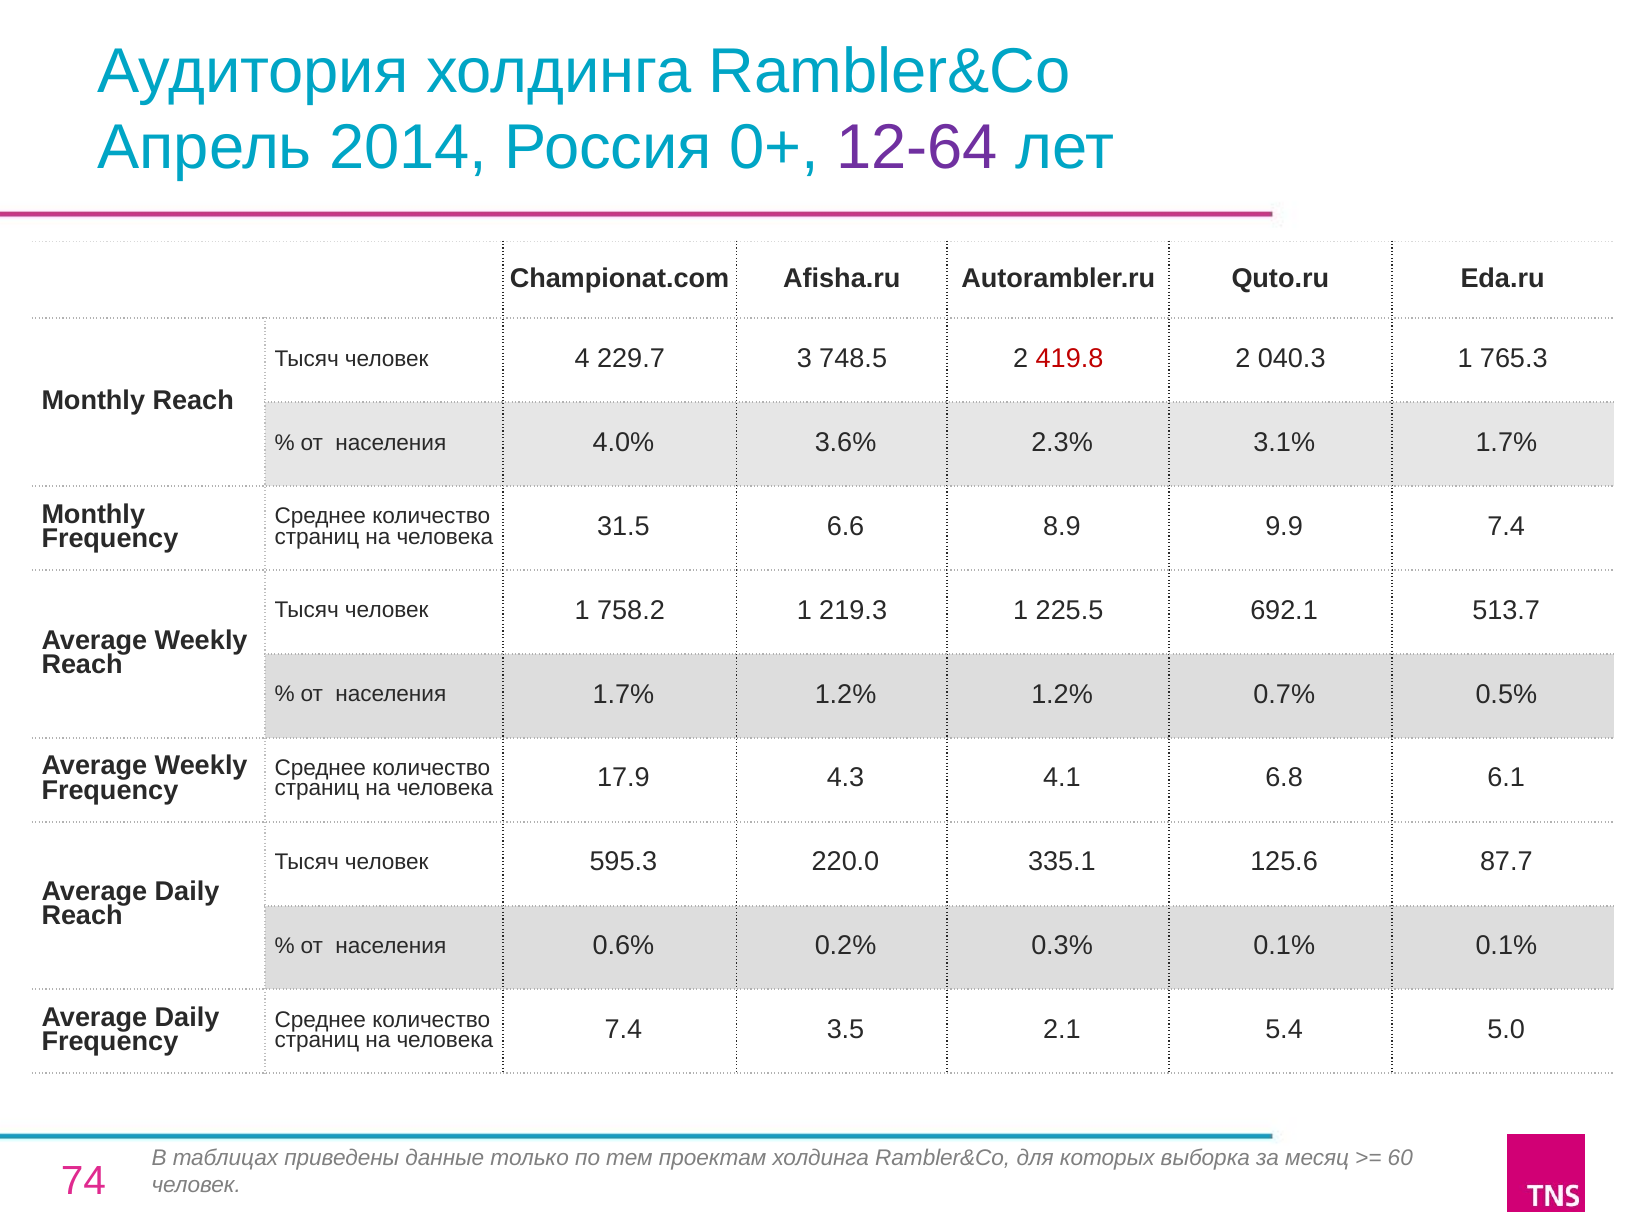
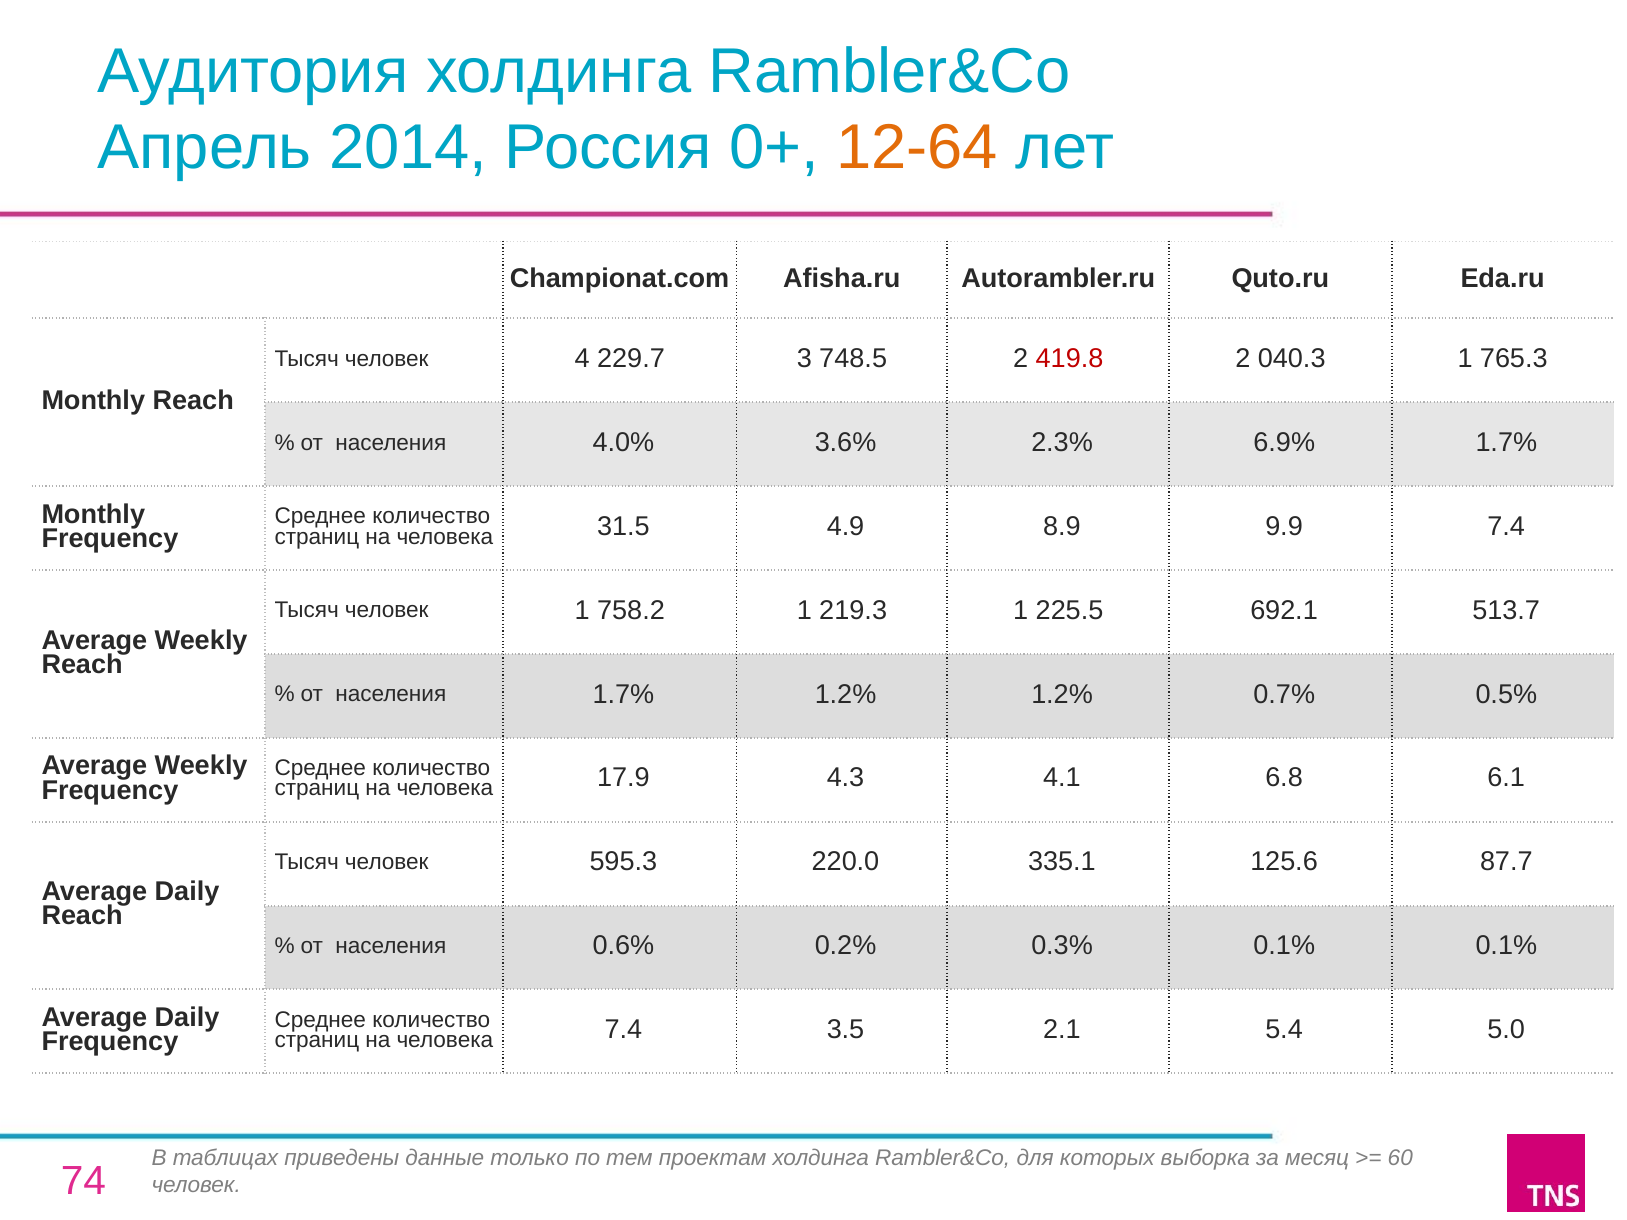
12-64 colour: purple -> orange
3.1%: 3.1% -> 6.9%
6.6: 6.6 -> 4.9
